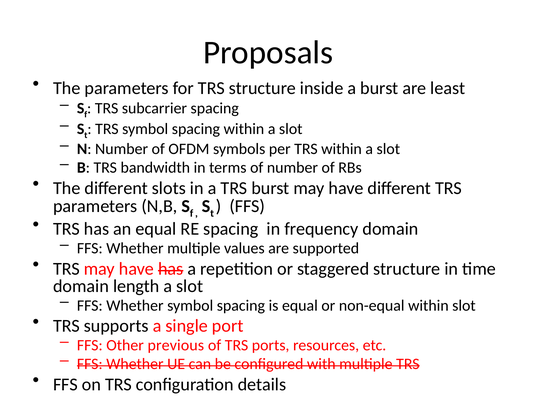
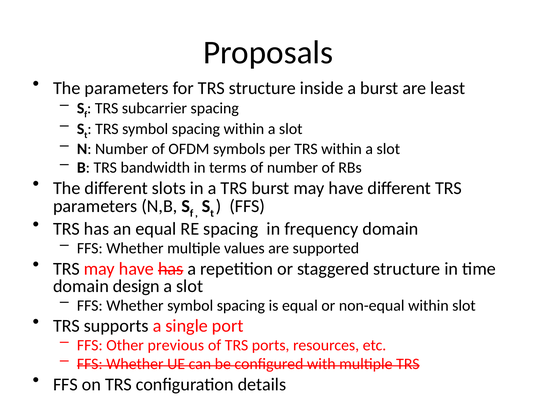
length: length -> design
